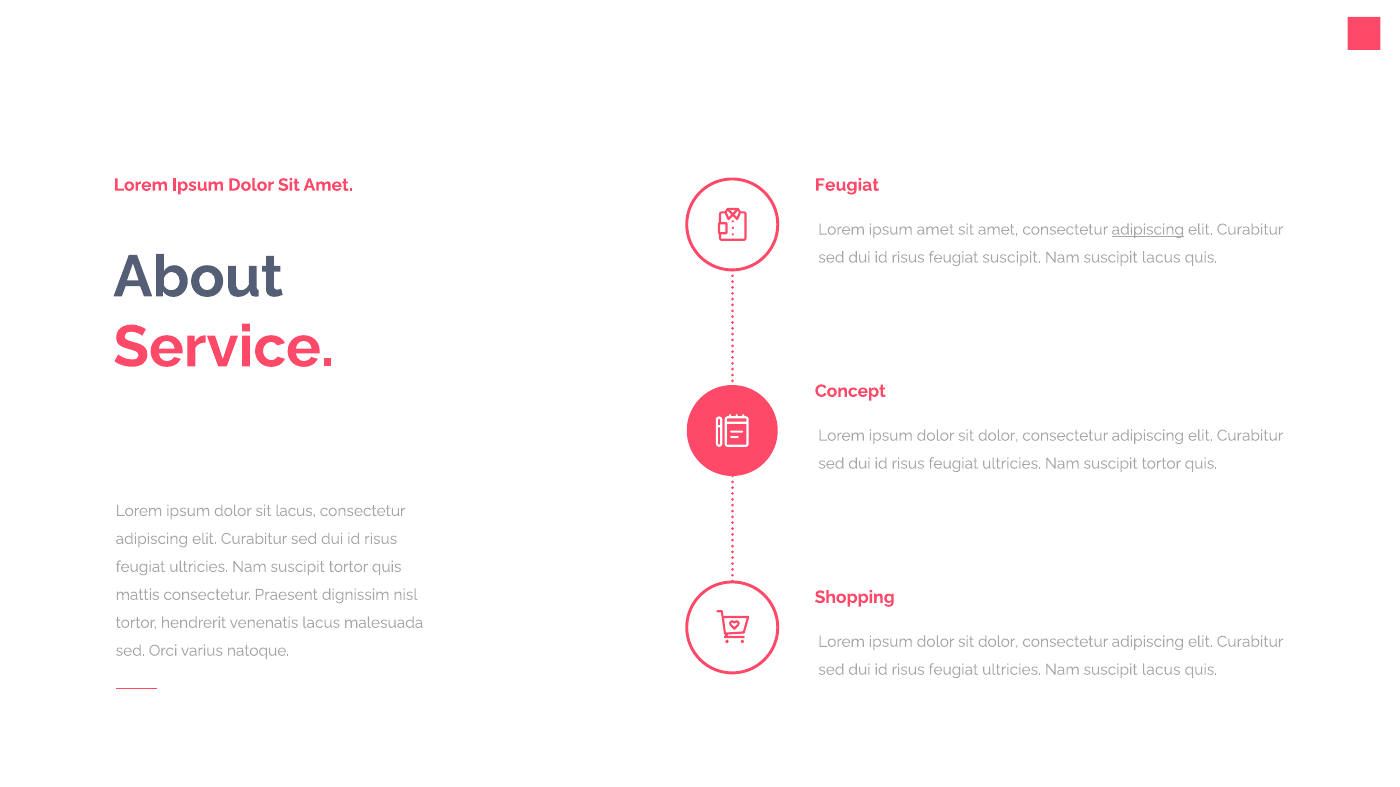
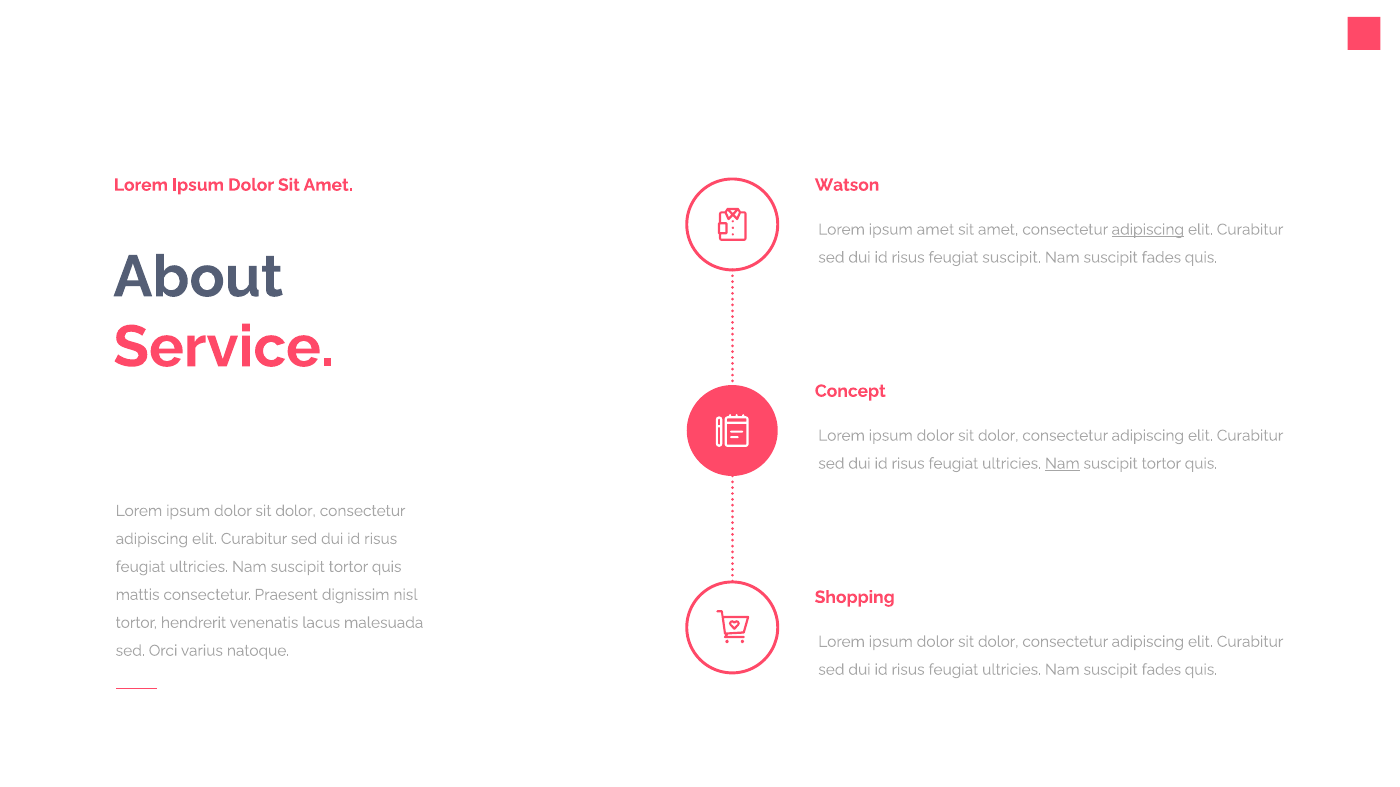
Feugiat at (847, 185): Feugiat -> Watson
lacus at (1161, 258): lacus -> fades
Nam at (1062, 464) underline: none -> present
lacus at (296, 511): lacus -> dolor
ultricies Nam suscipit lacus: lacus -> fades
